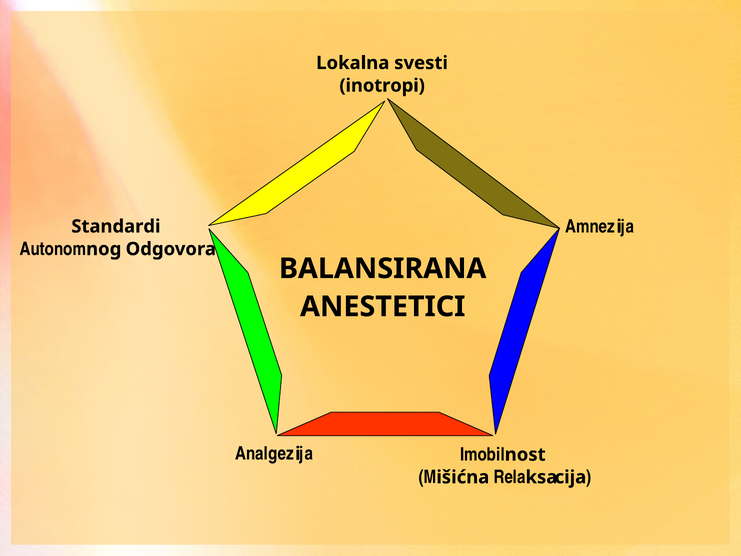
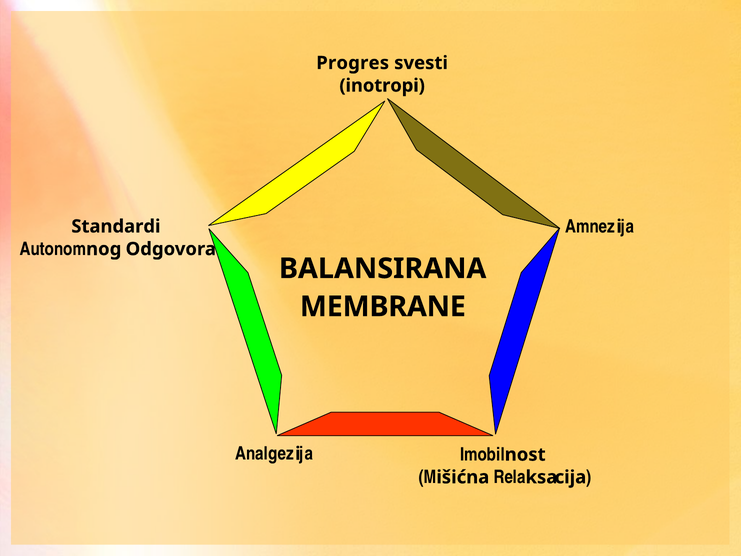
Lokalna: Lokalna -> Progres
ANESTETICI: ANESTETICI -> MEMBRANE
